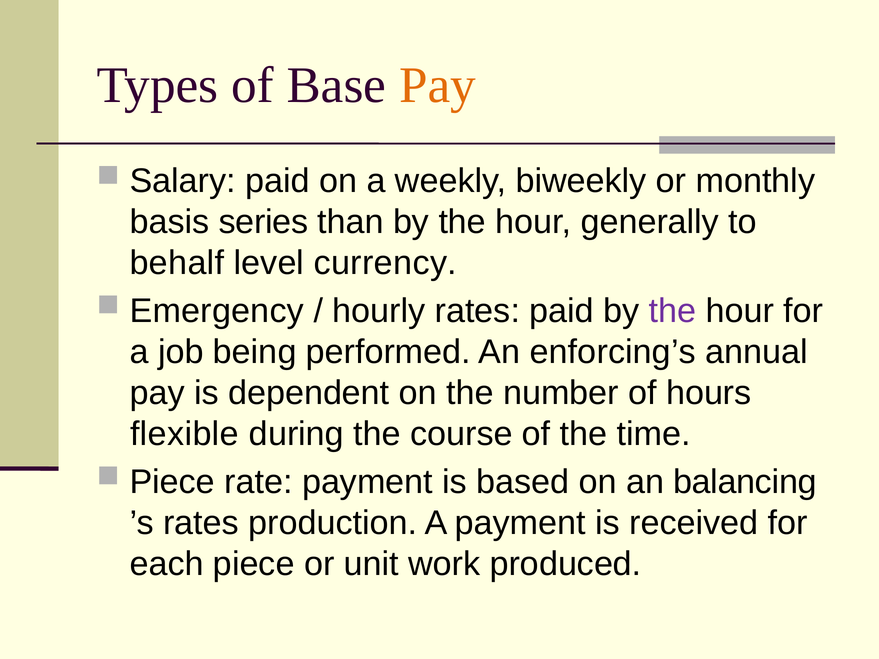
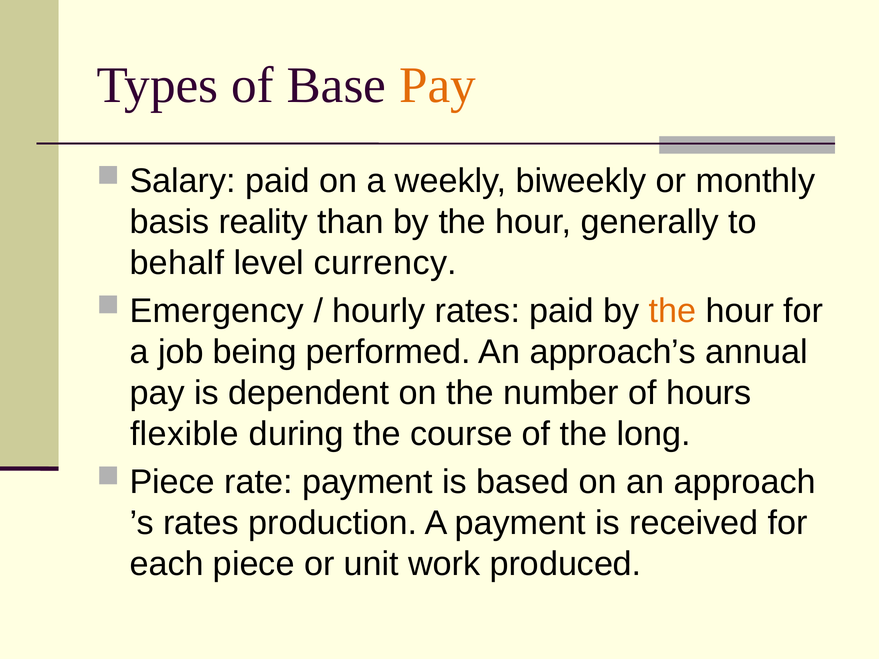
series: series -> reality
the at (673, 311) colour: purple -> orange
enforcing’s: enforcing’s -> approach’s
time: time -> long
balancing: balancing -> approach
